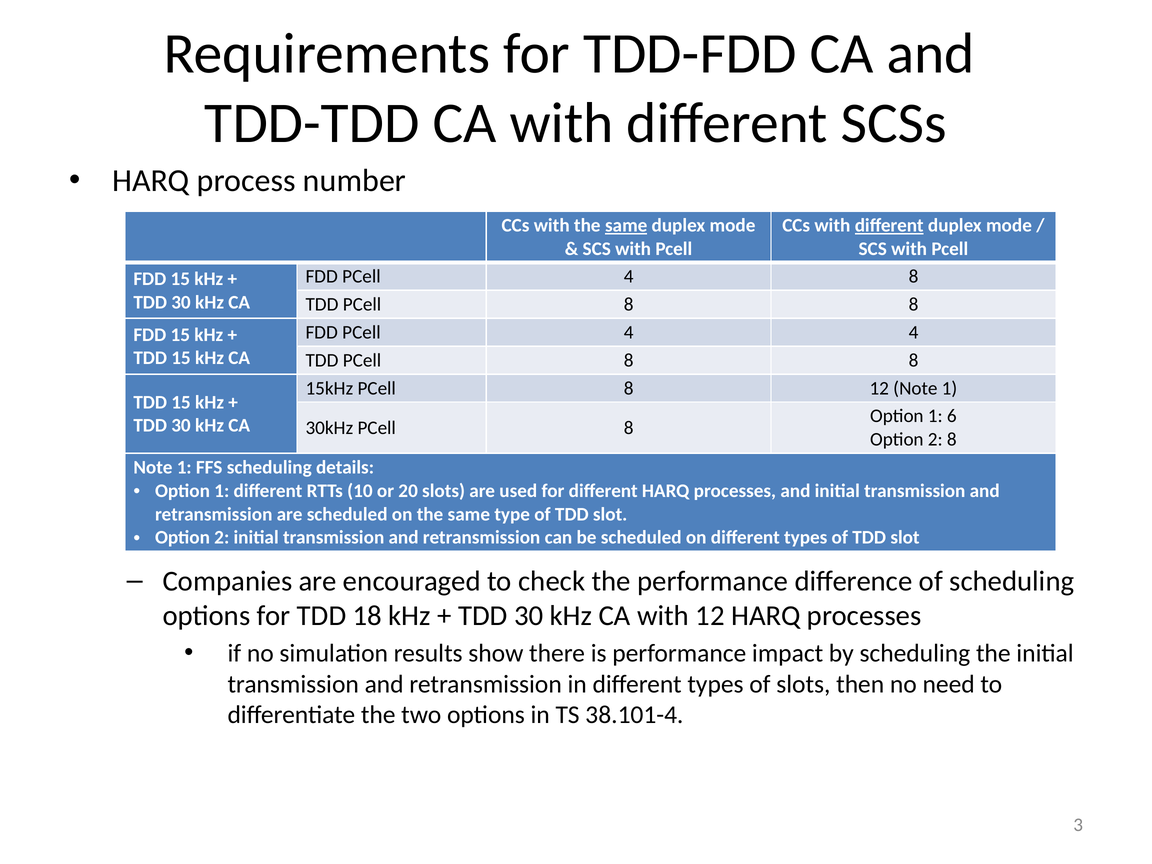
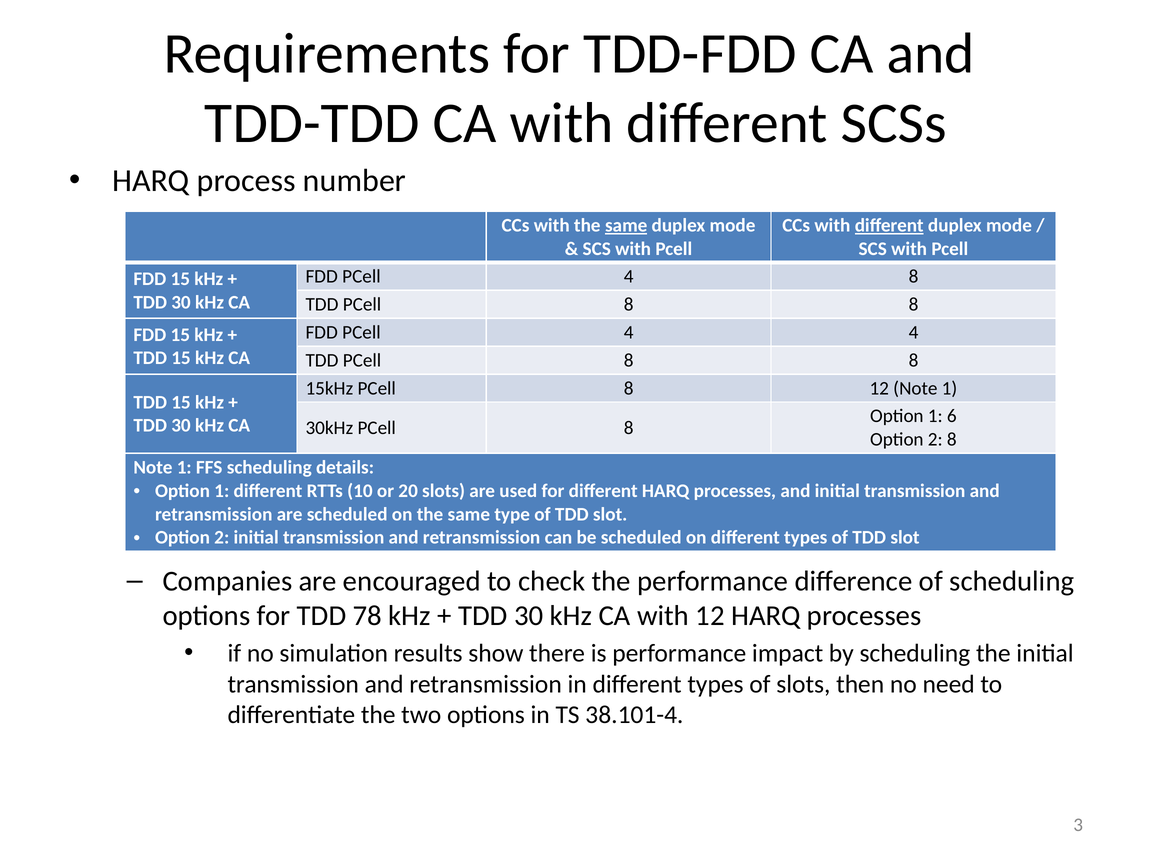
18: 18 -> 78
